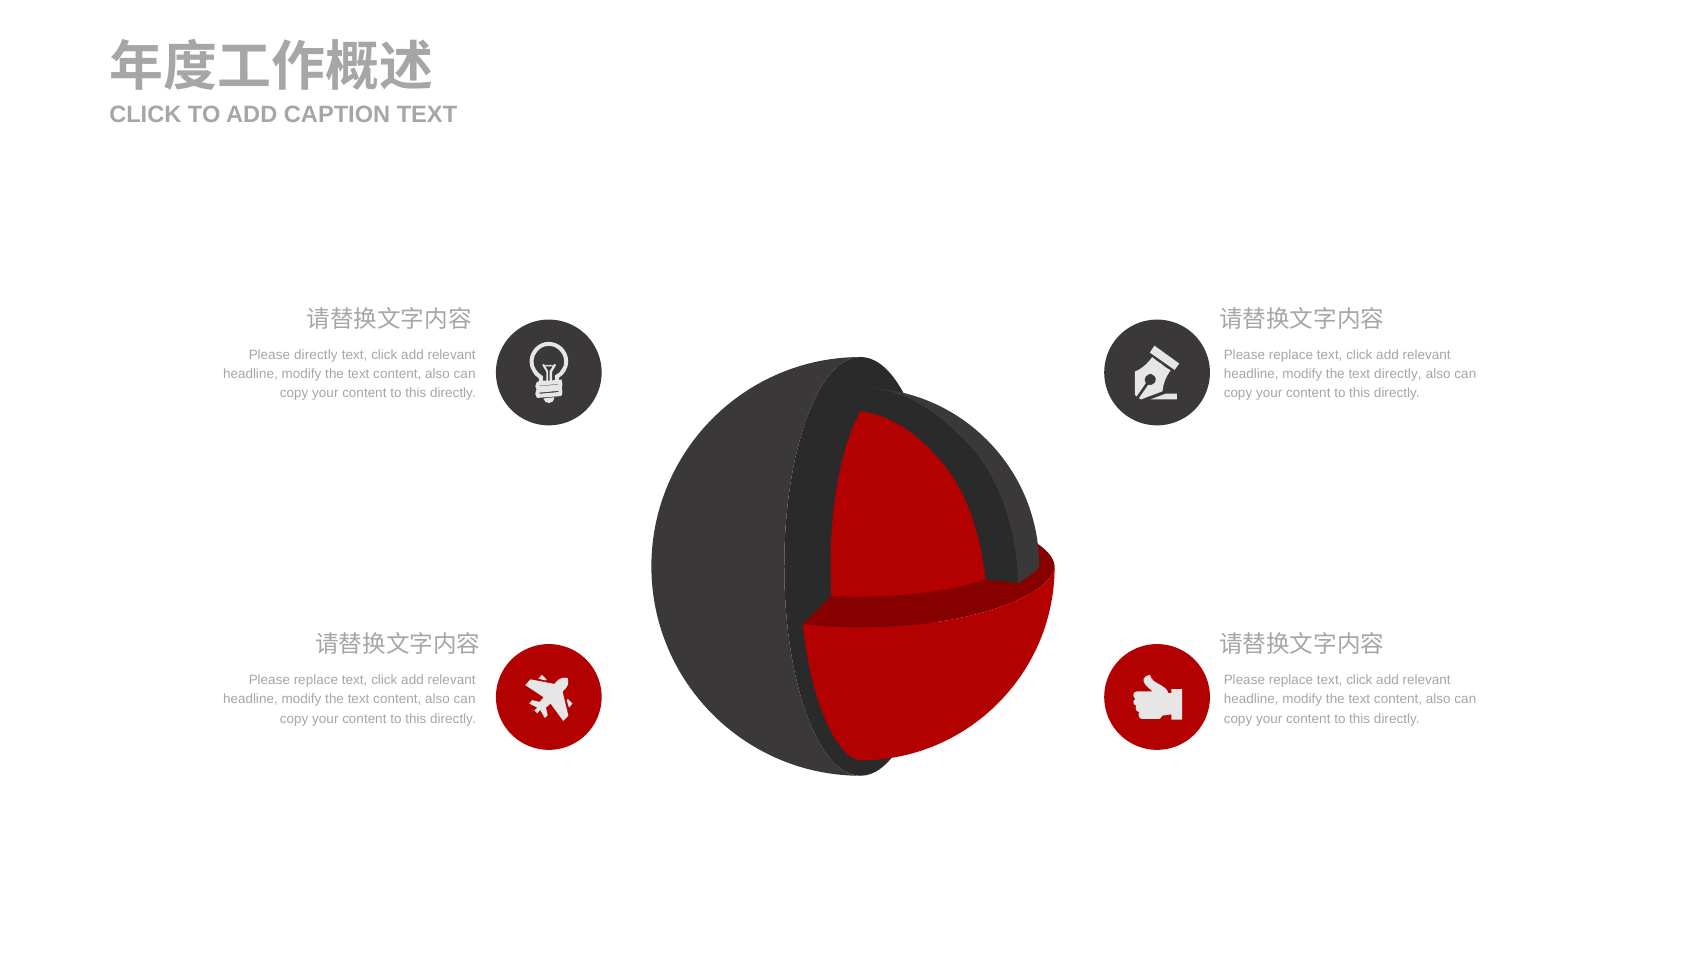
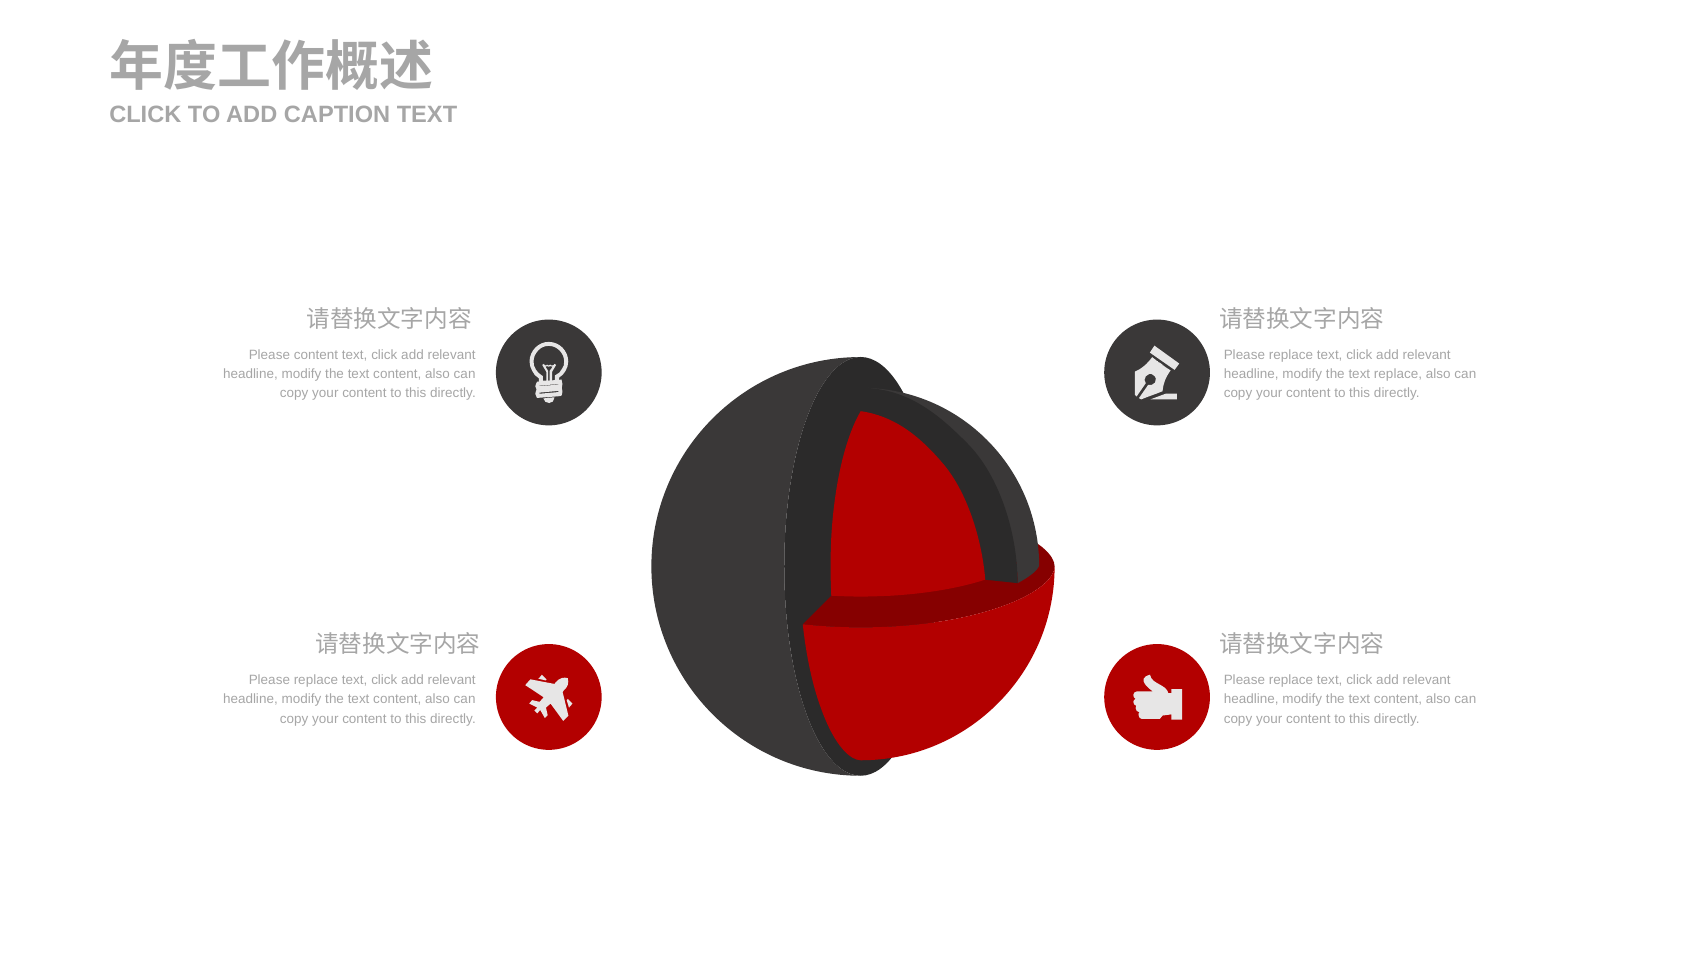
Please directly: directly -> content
text directly: directly -> replace
